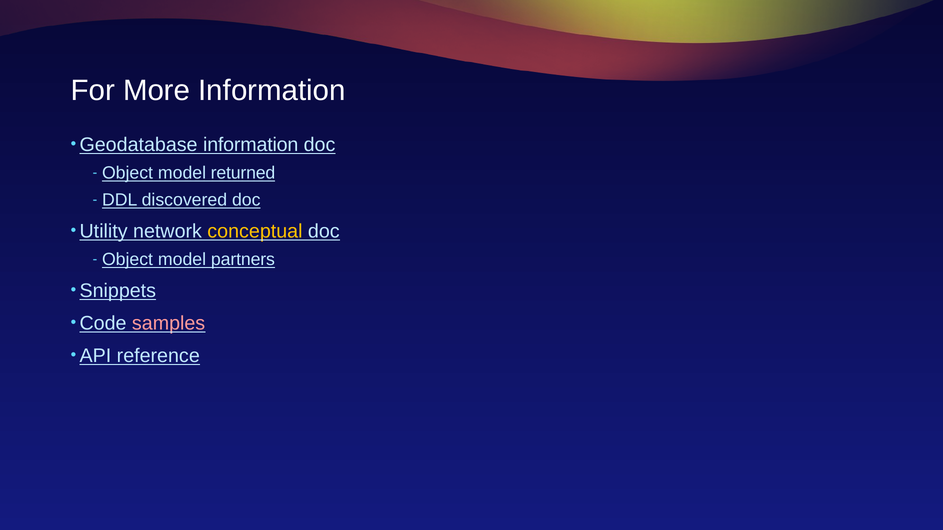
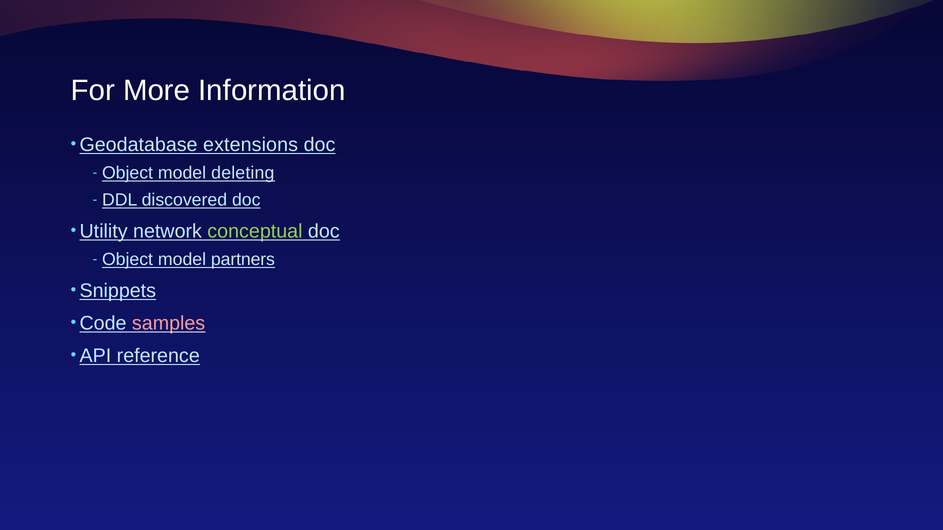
Geodatabase information: information -> extensions
returned: returned -> deleting
conceptual colour: yellow -> light green
